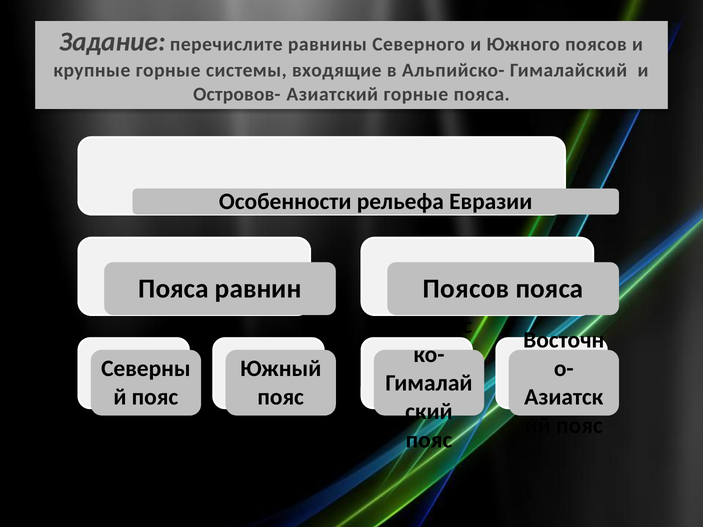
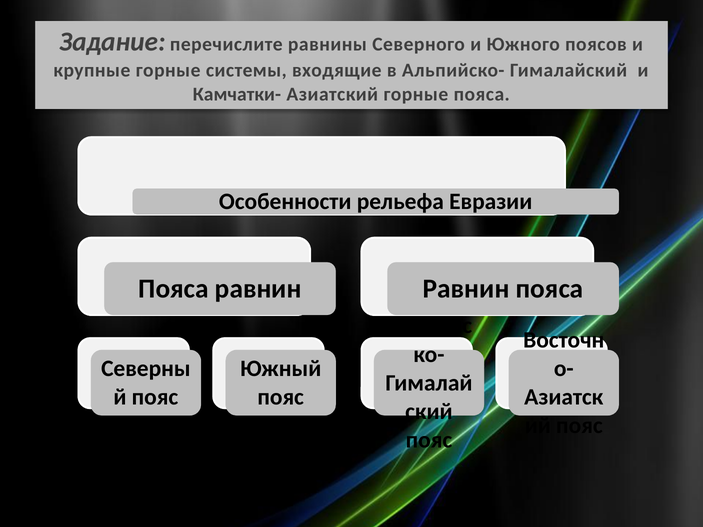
Островов-: Островов- -> Камчатки-
Поясов at (466, 289): Поясов -> Равнин
